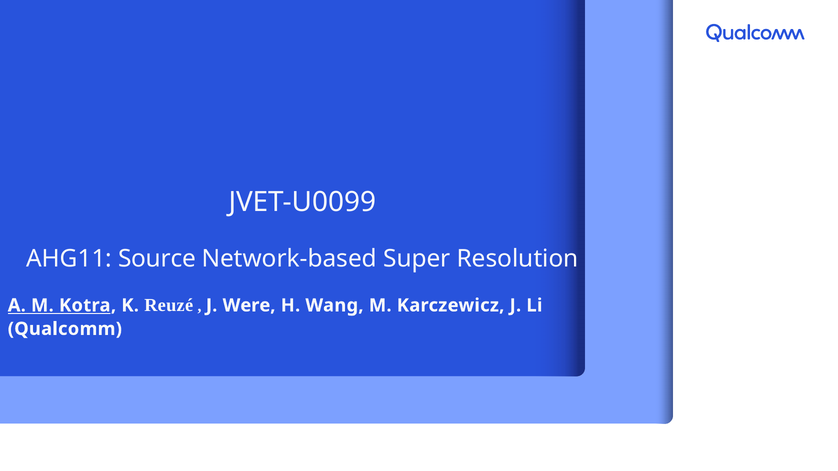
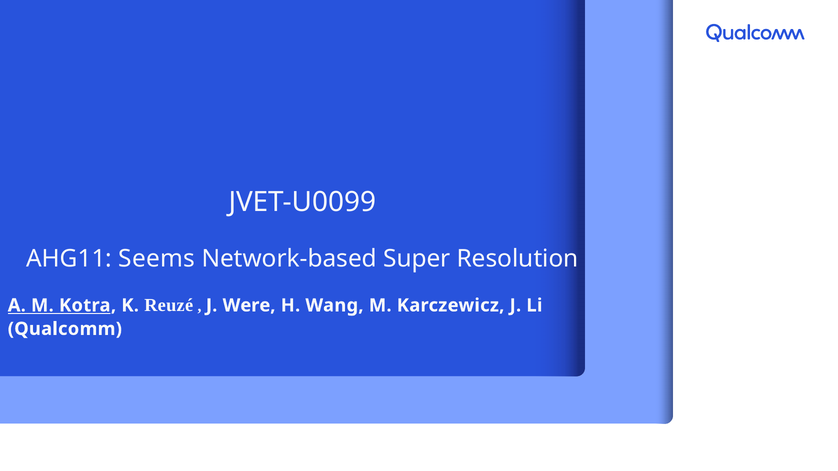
Source: Source -> Seems
